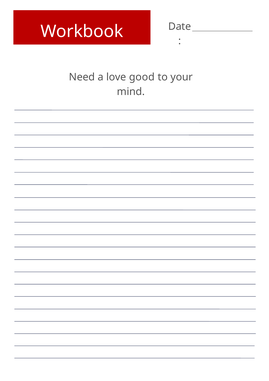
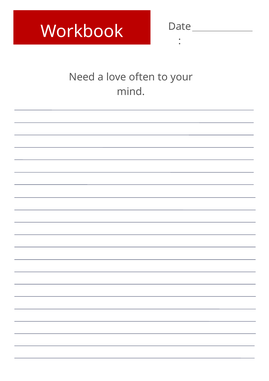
good: good -> often
